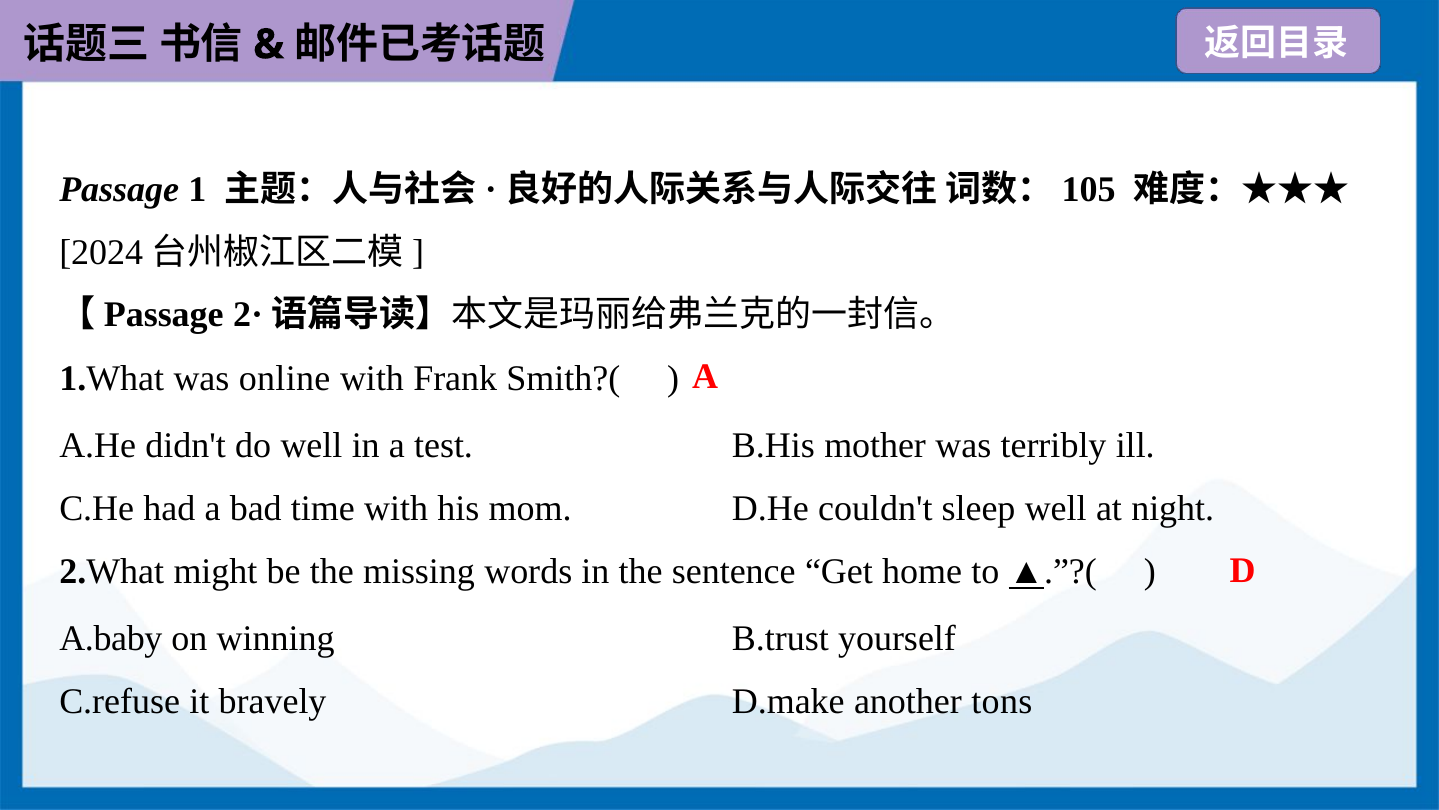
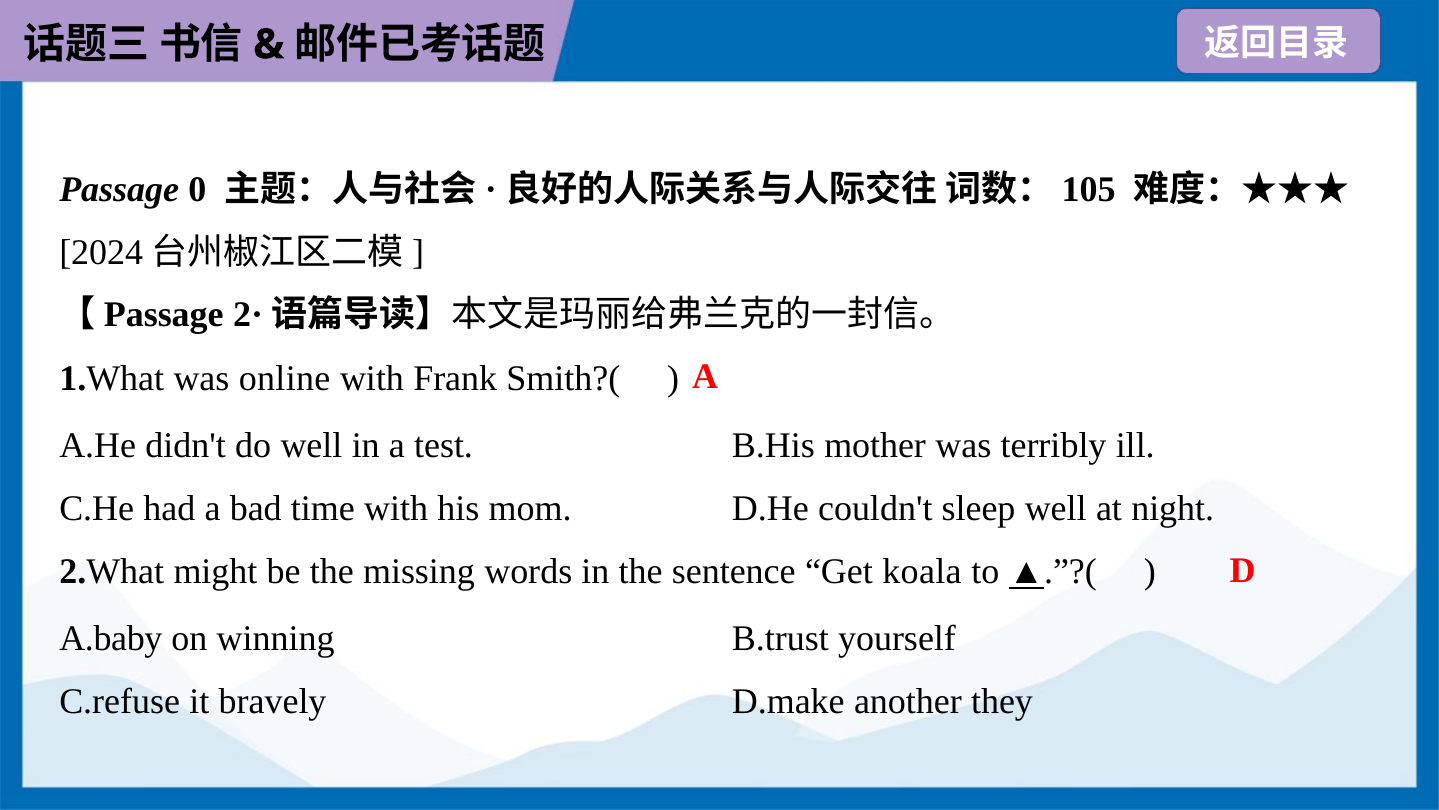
1: 1 -> 0
home: home -> koala
tons: tons -> they
